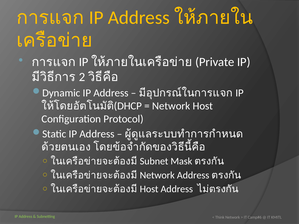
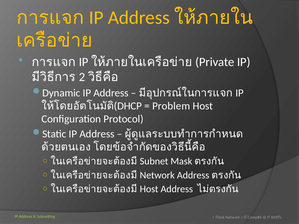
Network at (171, 106): Network -> Problem
